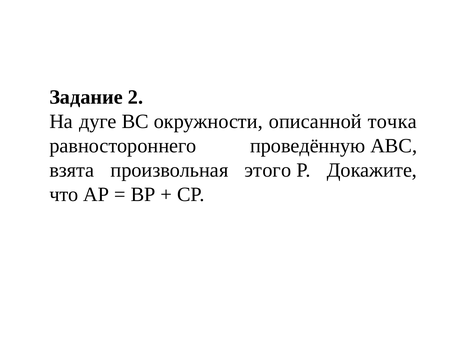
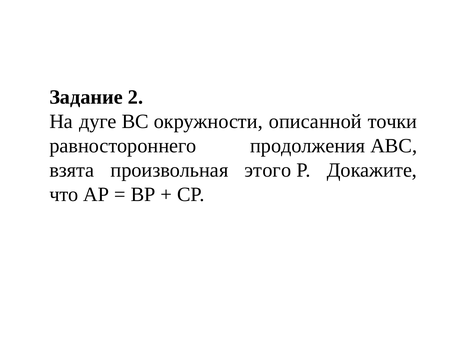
точка: точка -> точки
проведённую: проведённую -> продолжения
